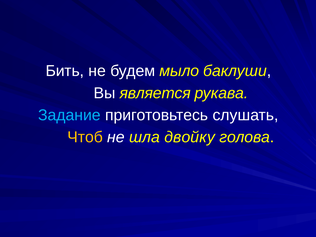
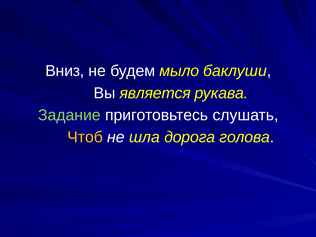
Бить: Бить -> Вниз
Задание colour: light blue -> light green
двойку: двойку -> дорога
